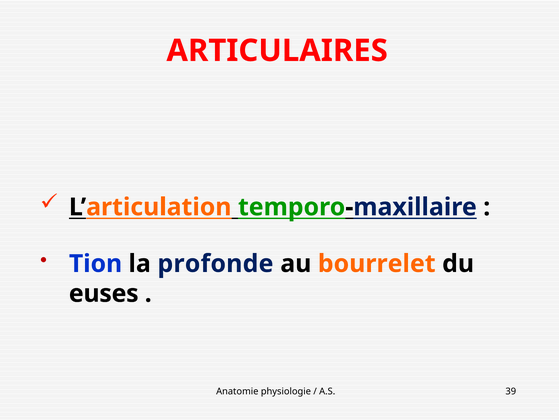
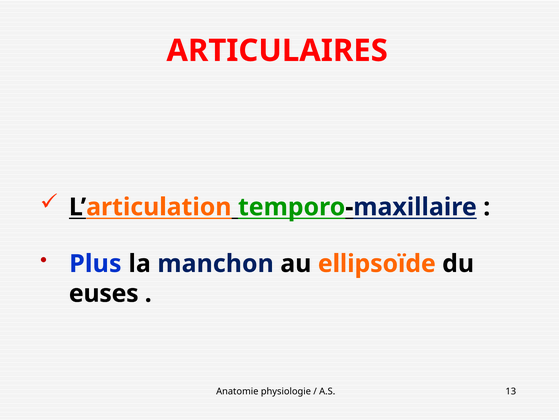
Tion: Tion -> Plus
profonde: profonde -> manchon
bourrelet: bourrelet -> ellipsoïde
39: 39 -> 13
